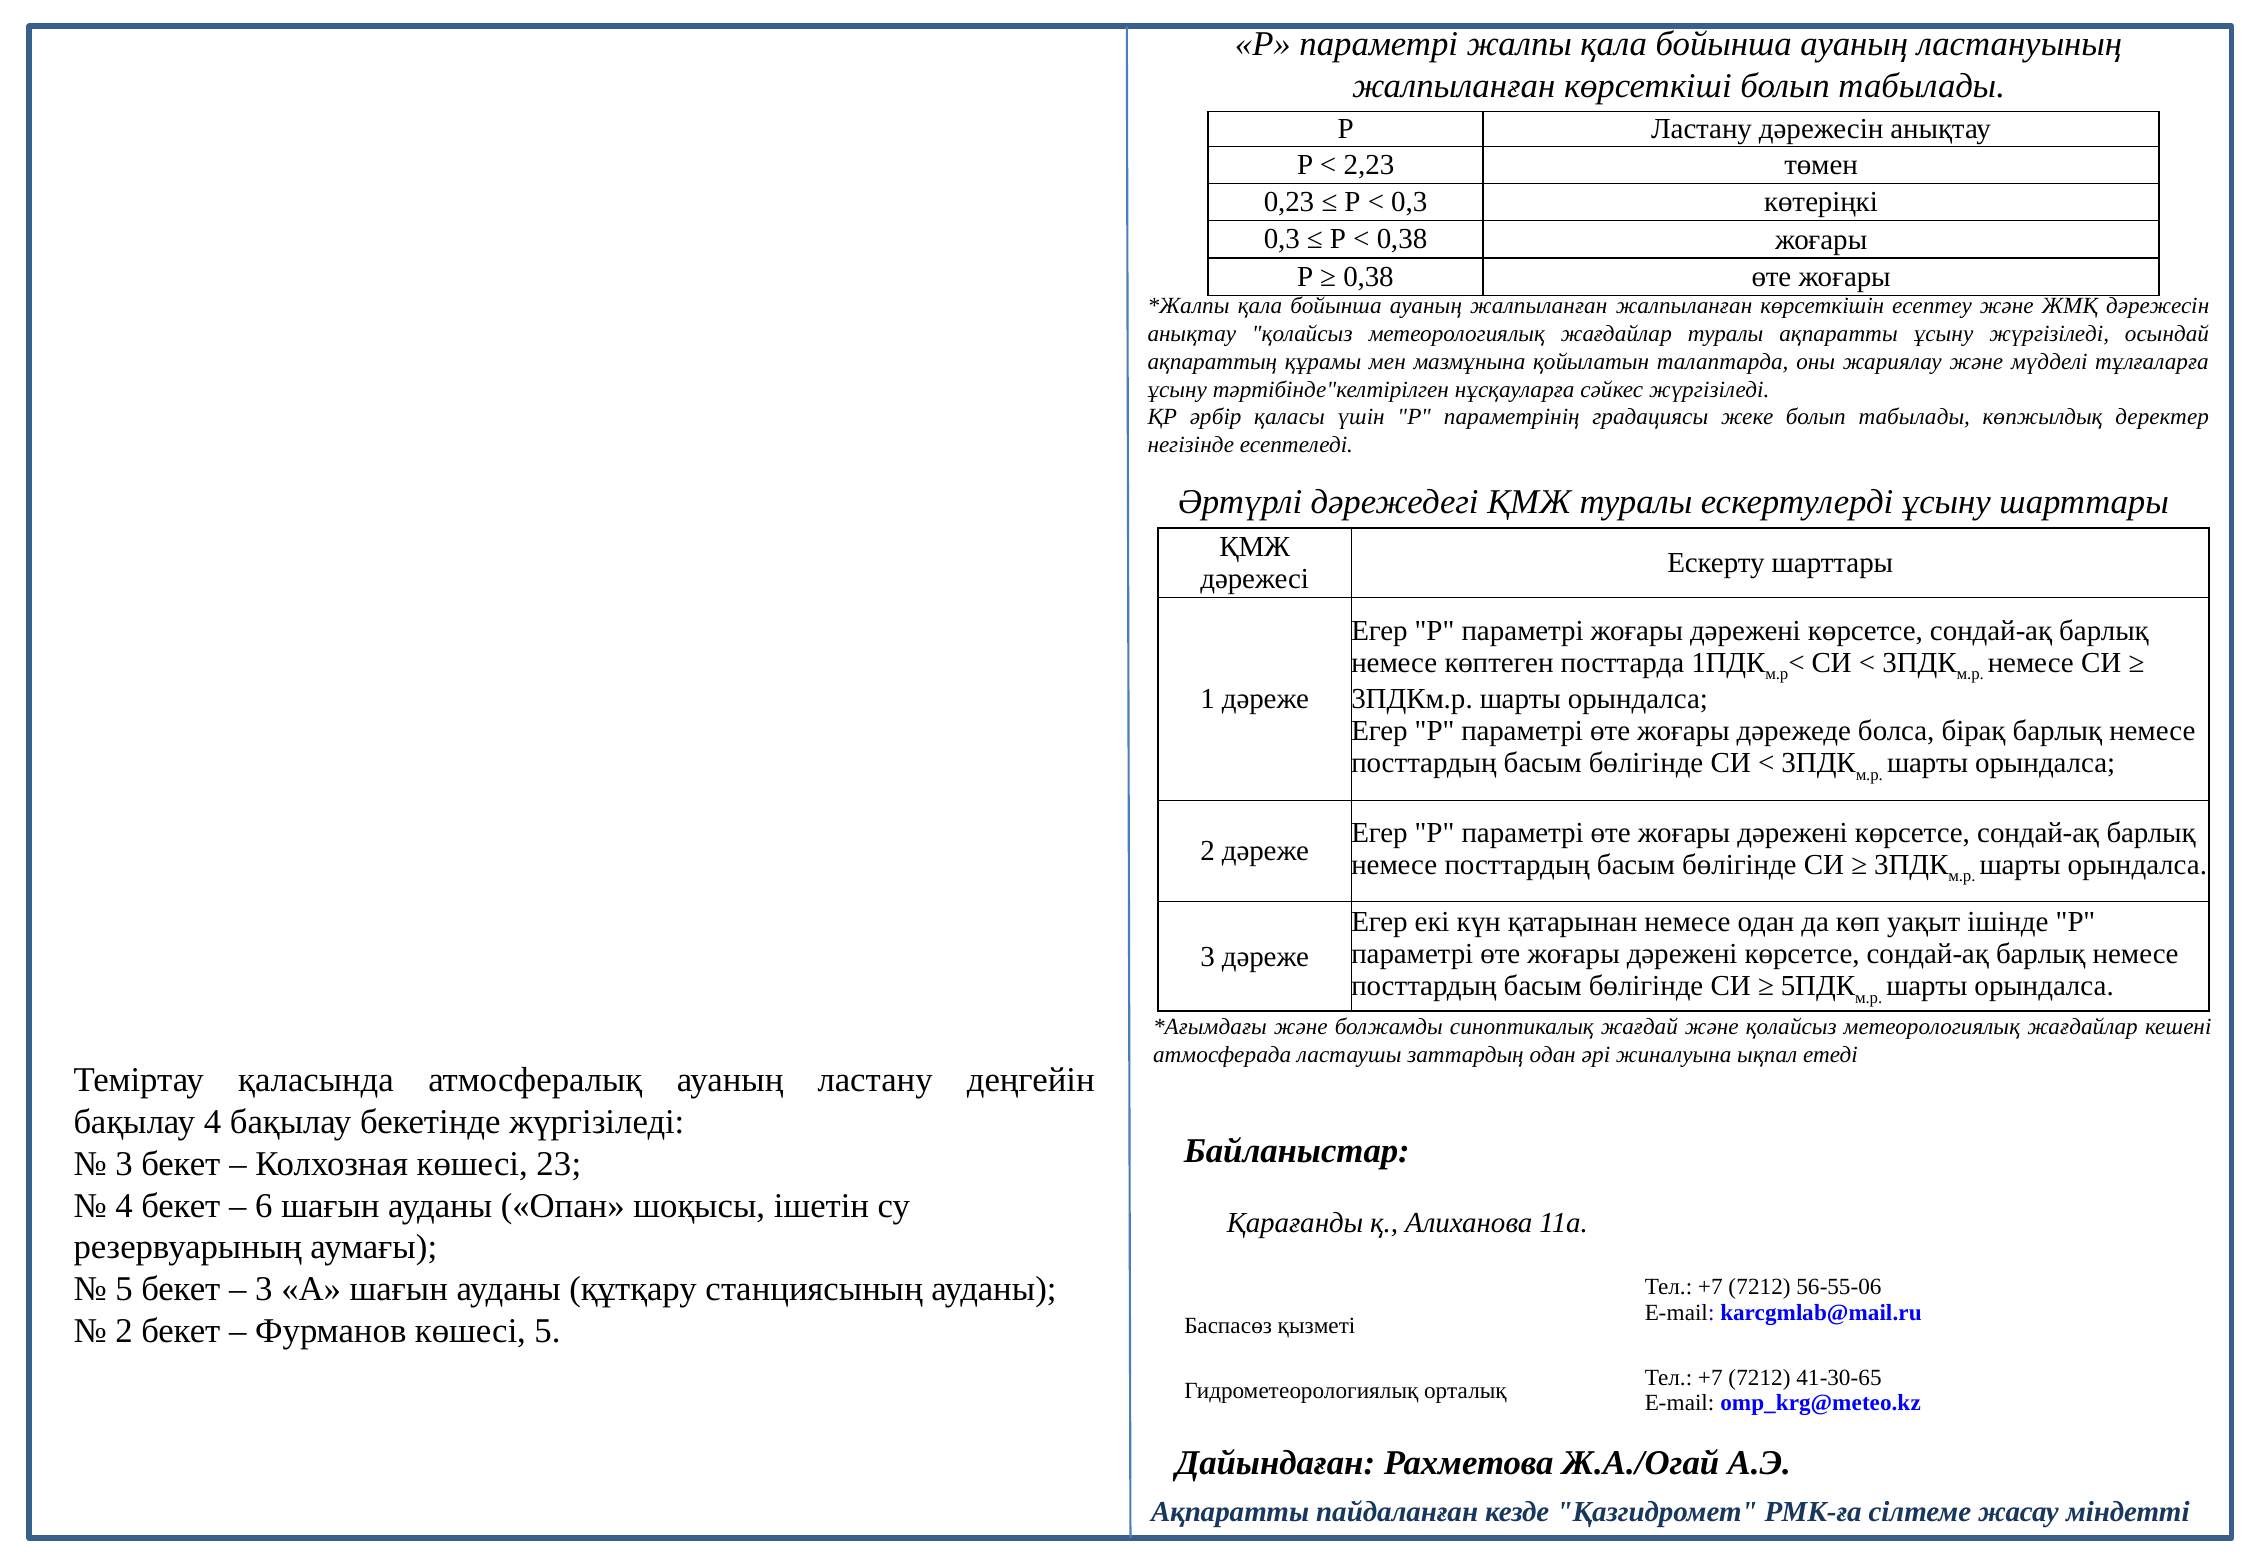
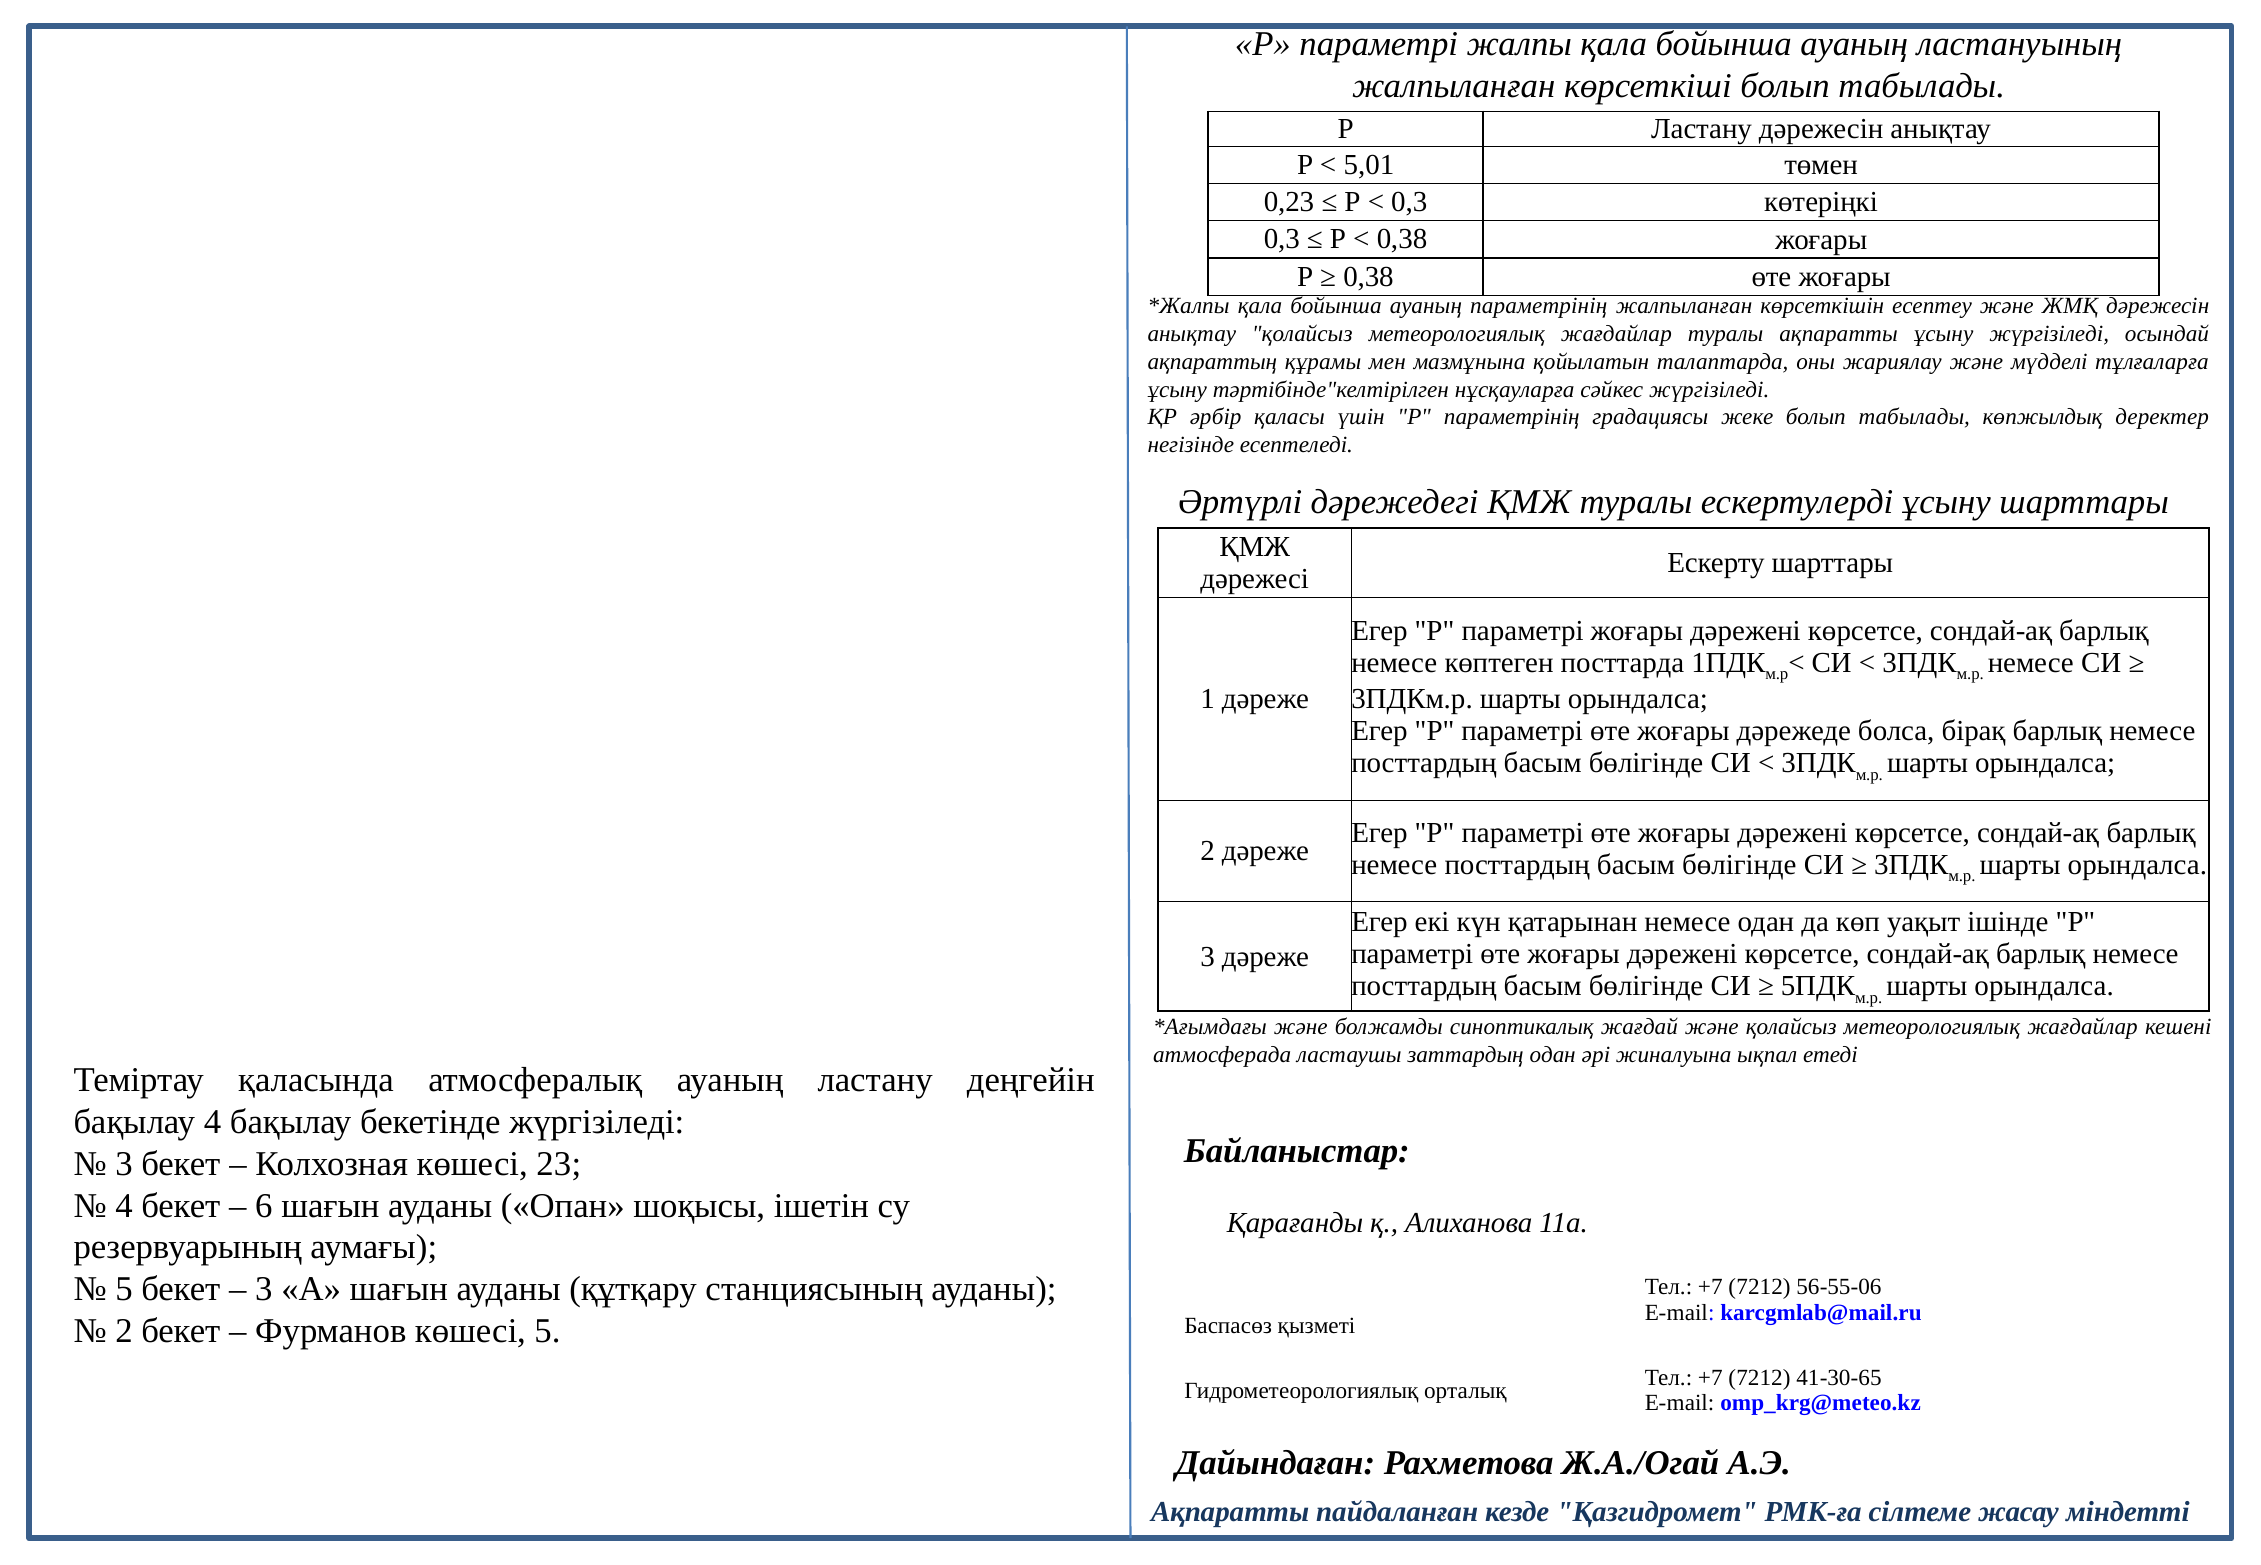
2,23: 2,23 -> 5,01
ауаның жалпыланған: жалпыланған -> параметрінің
